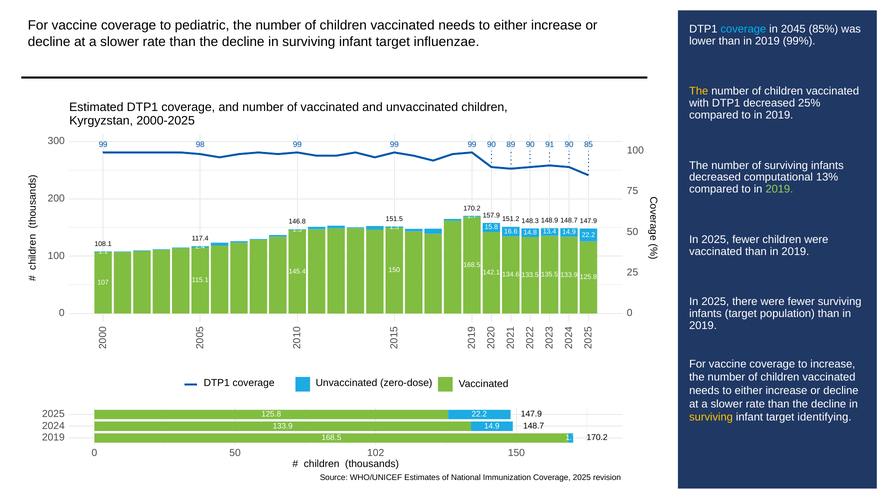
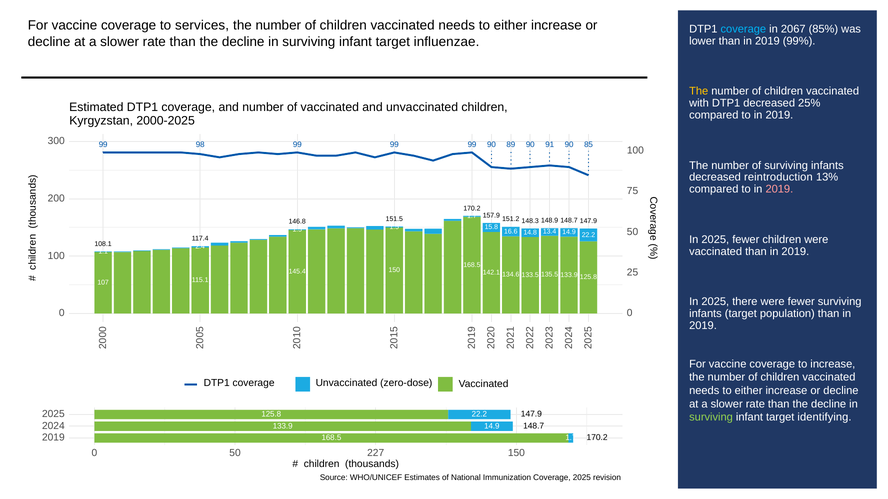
pediatric: pediatric -> services
2045: 2045 -> 2067
computational: computational -> reintroduction
2019 at (779, 189) colour: light green -> pink
surviving at (711, 418) colour: yellow -> light green
102: 102 -> 227
